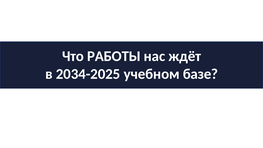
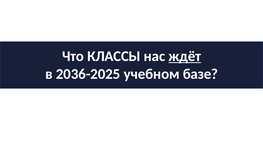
РАБОТЫ: РАБОТЫ -> КЛАССЫ
ждёт underline: none -> present
2034-2025: 2034-2025 -> 2036-2025
